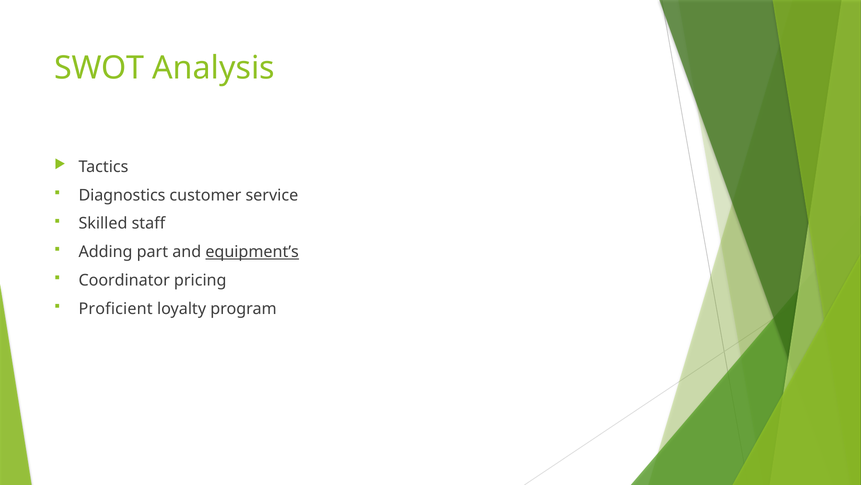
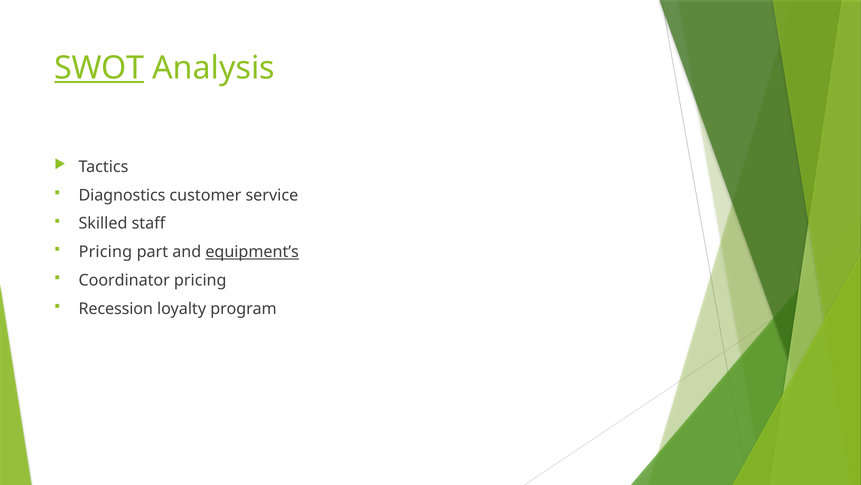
SWOT underline: none -> present
Adding at (105, 252): Adding -> Pricing
Proficient: Proficient -> Recession
